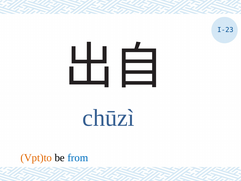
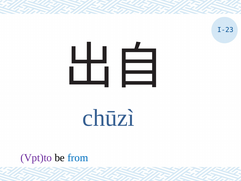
Vpt)to colour: orange -> purple
